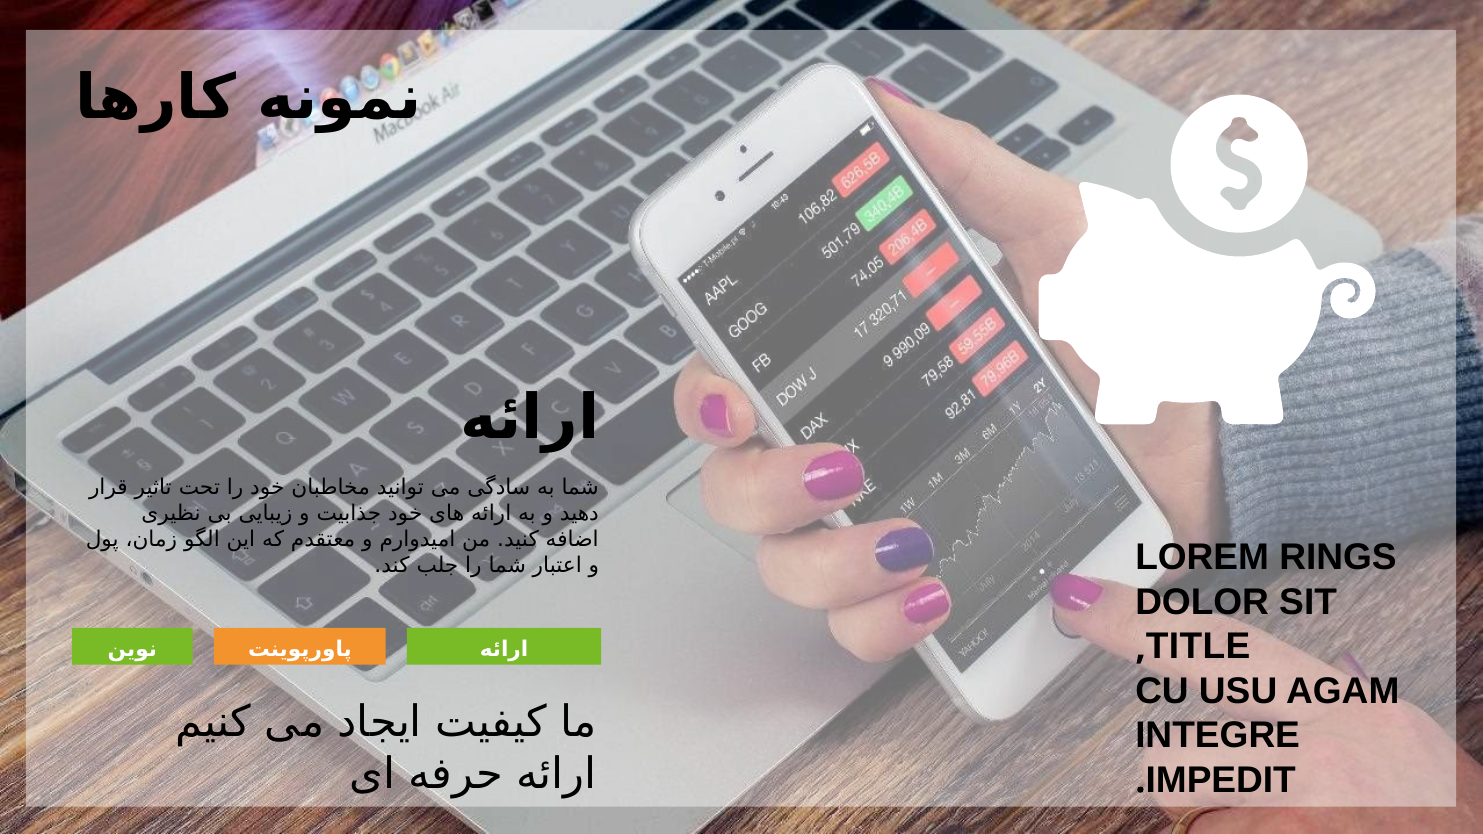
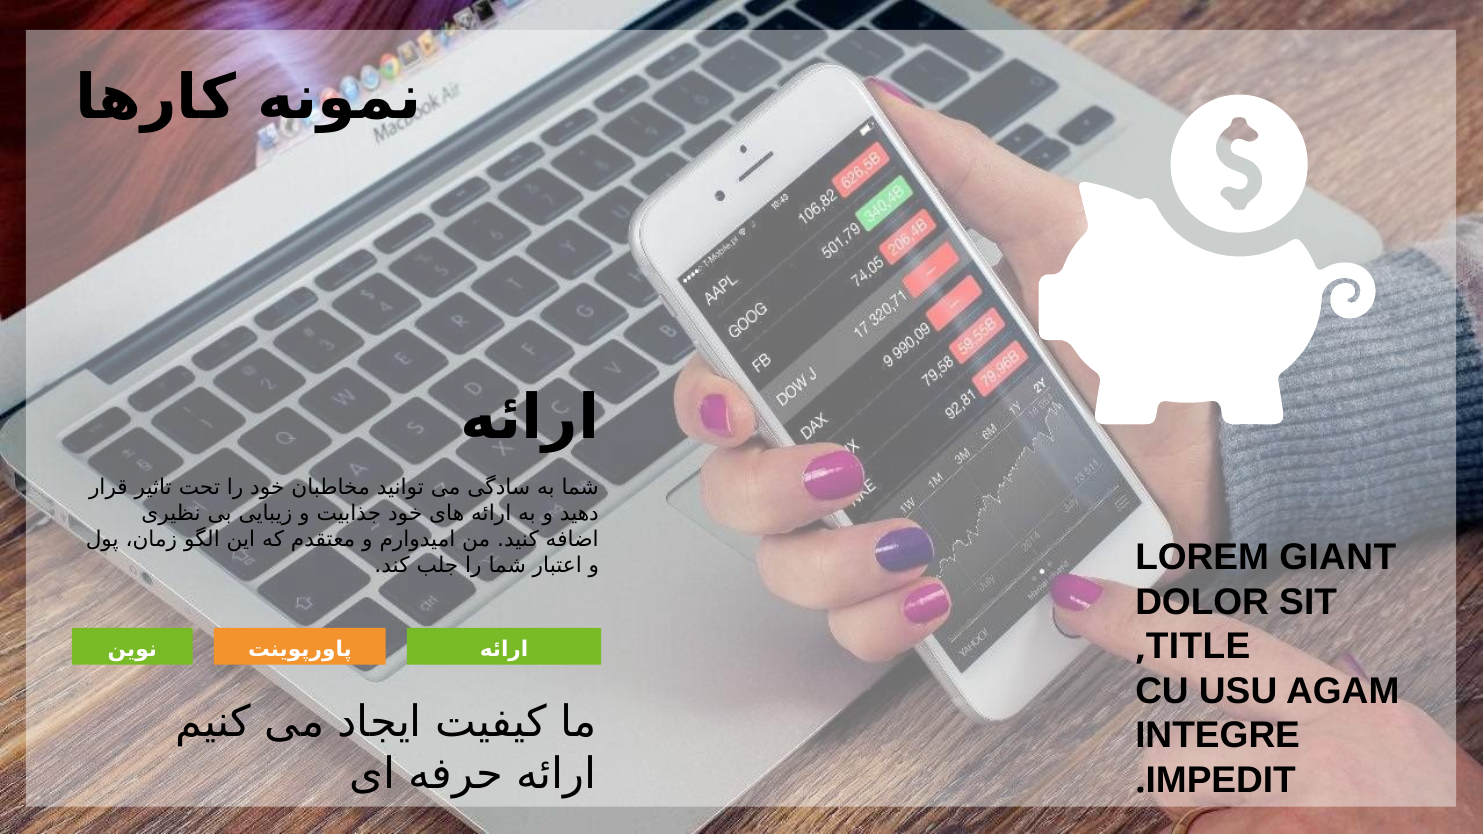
RINGS: RINGS -> GIANT
